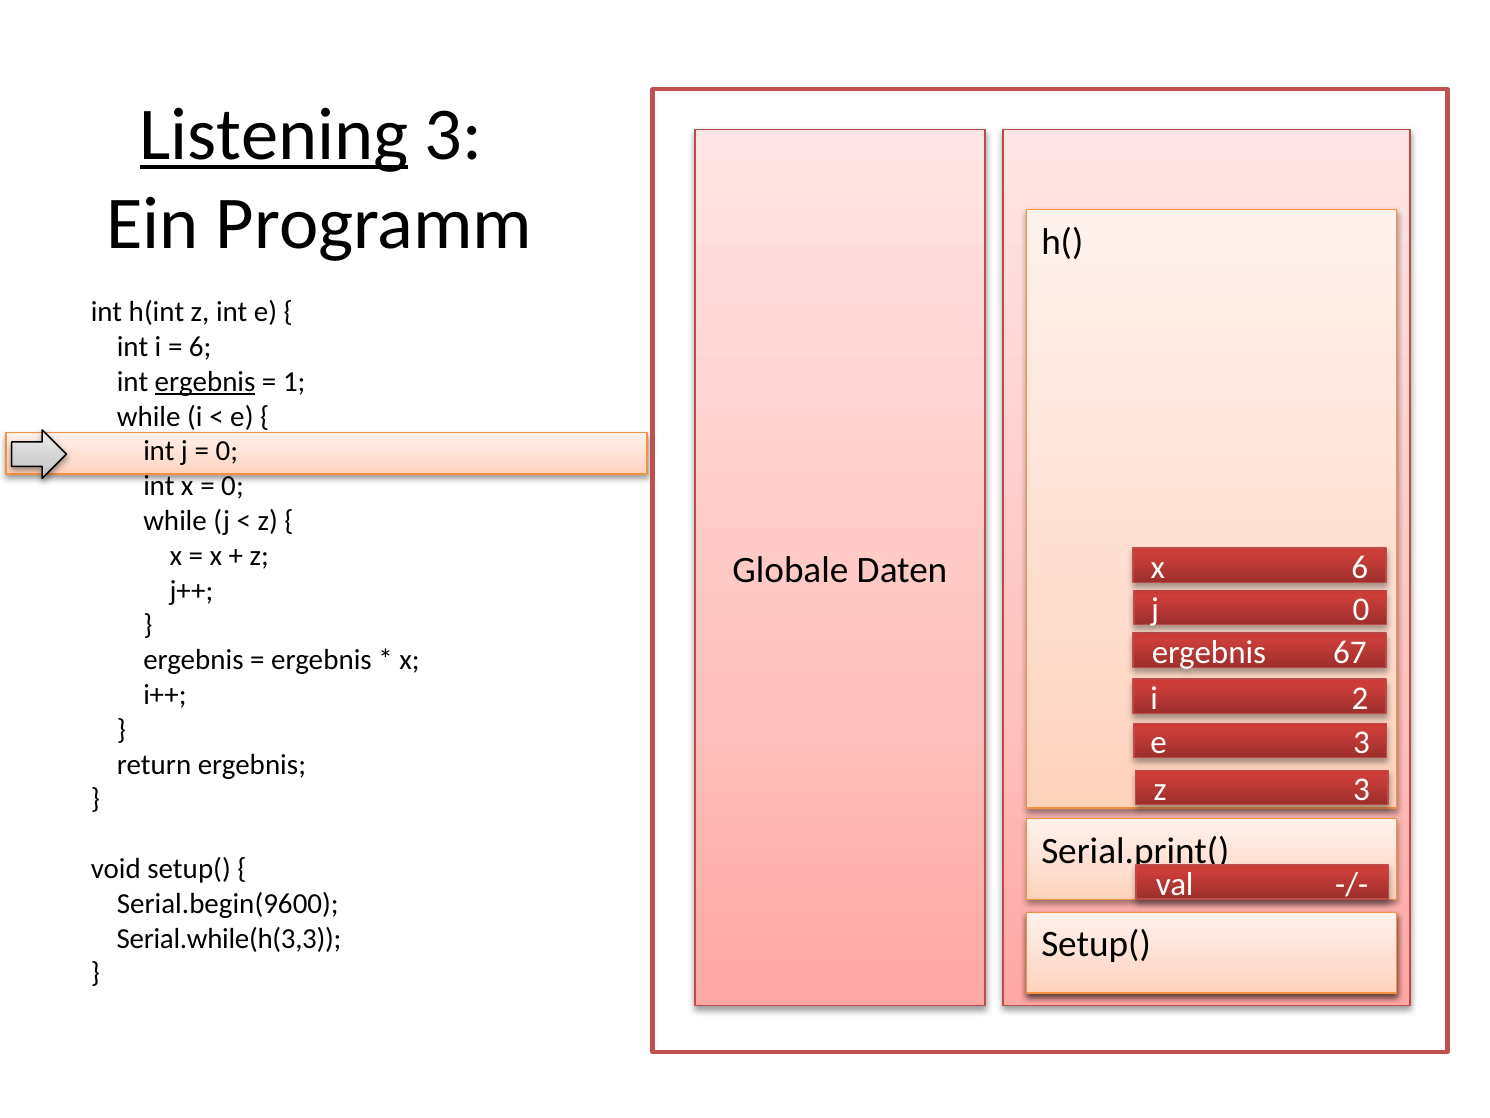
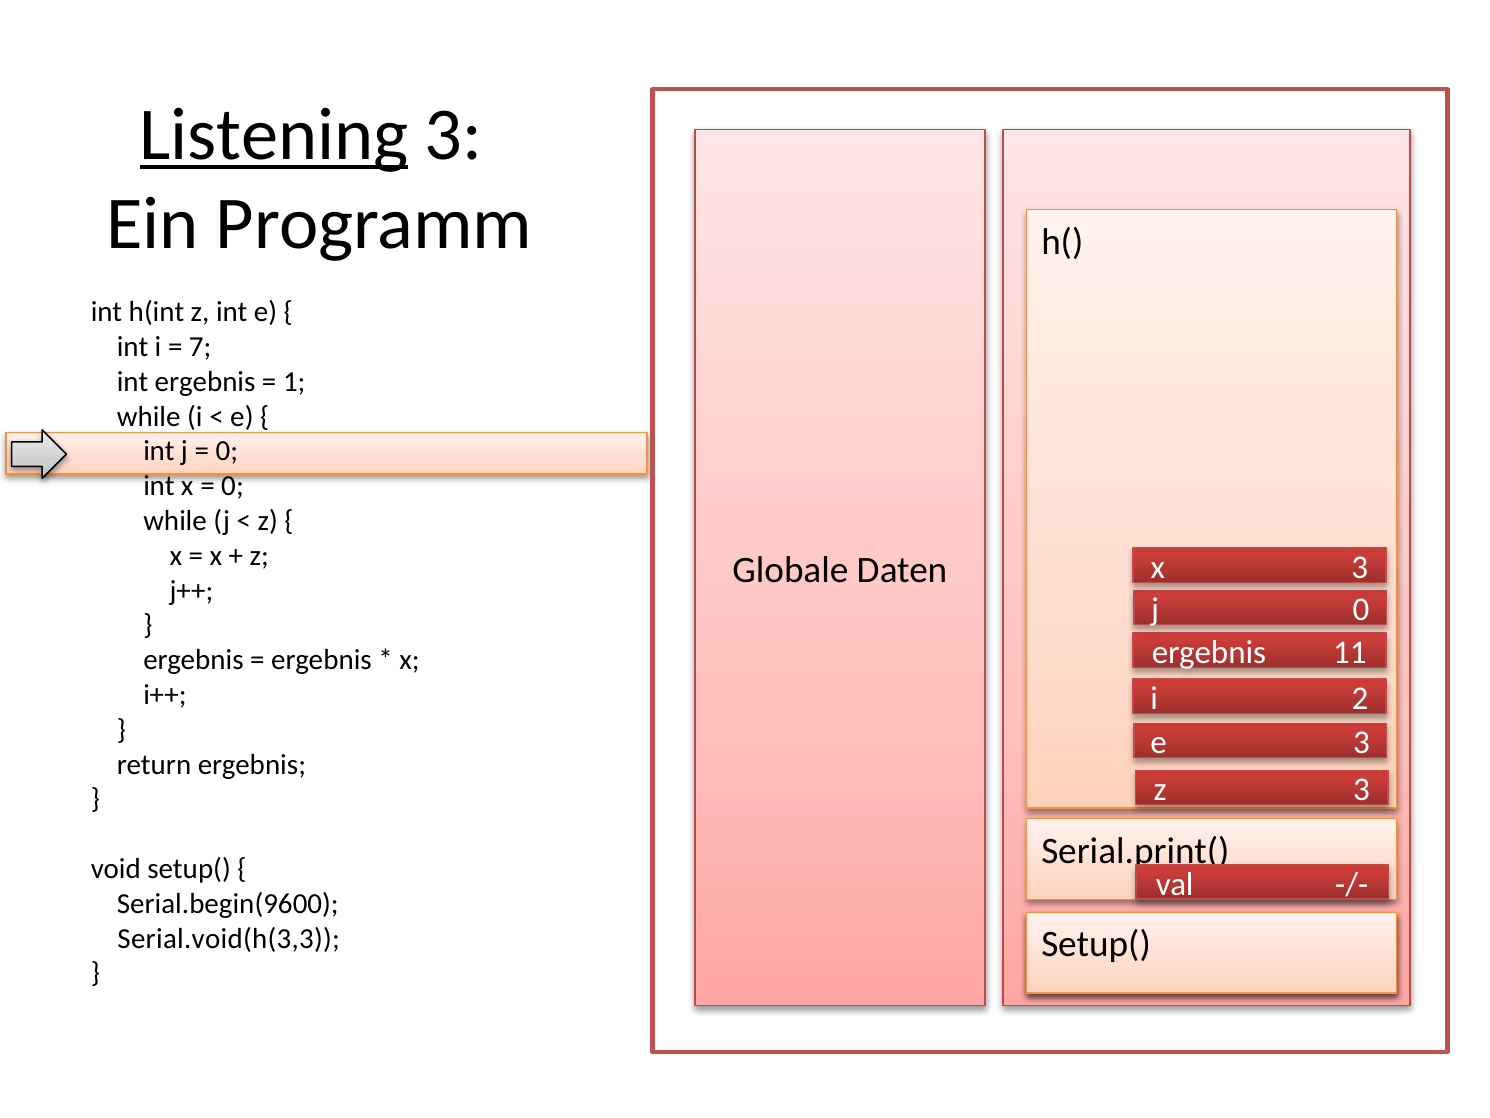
6 at (200, 347): 6 -> 7
ergebnis at (205, 382) underline: present -> none
6 at (1360, 567): 6 -> 3
67: 67 -> 11
Serial.while(h(3,3: Serial.while(h(3,3 -> Serial.void(h(3,3
